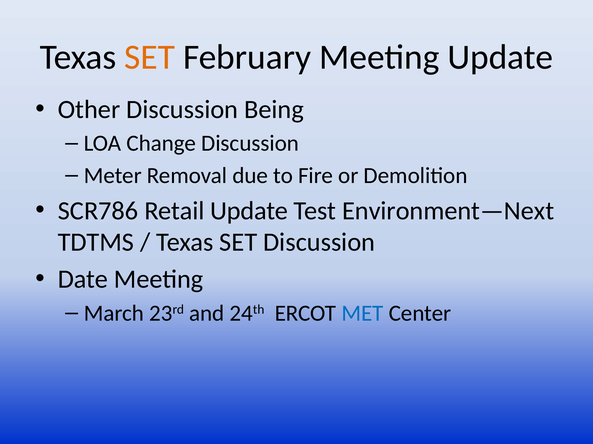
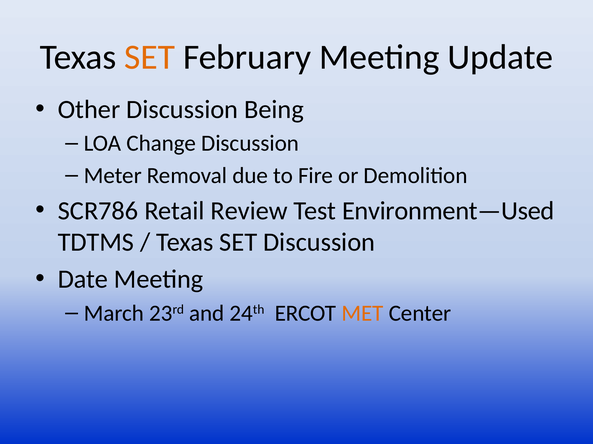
Retail Update: Update -> Review
Environment—Next: Environment—Next -> Environment—Used
MET colour: blue -> orange
